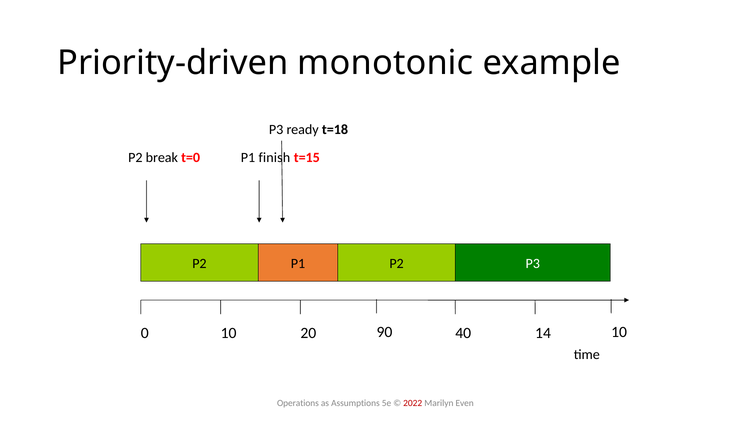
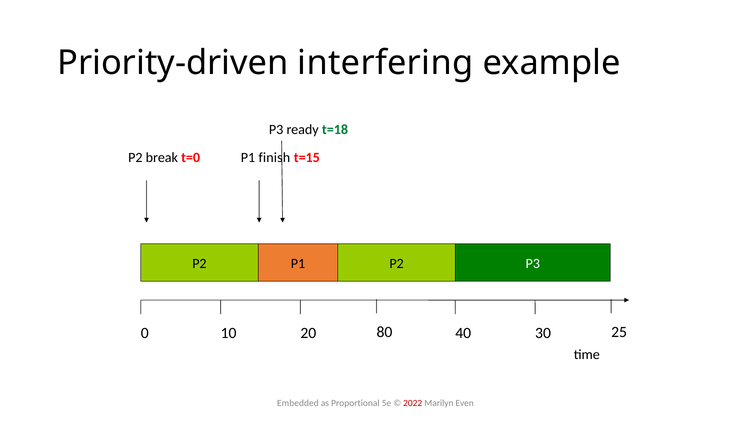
monotonic: monotonic -> interfering
t=18 colour: black -> green
90: 90 -> 80
14: 14 -> 30
20 10: 10 -> 25
Operations: Operations -> Embedded
Assumptions: Assumptions -> Proportional
